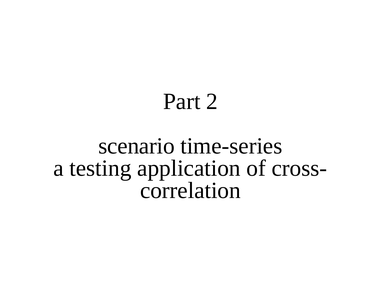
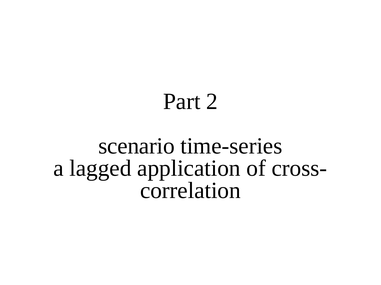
testing: testing -> lagged
